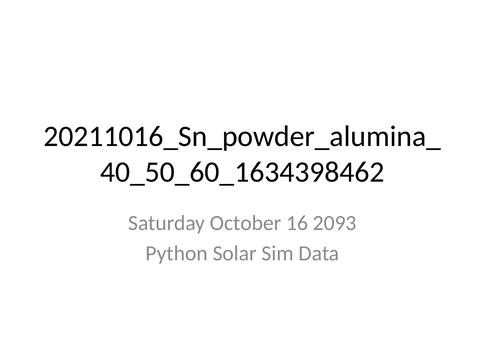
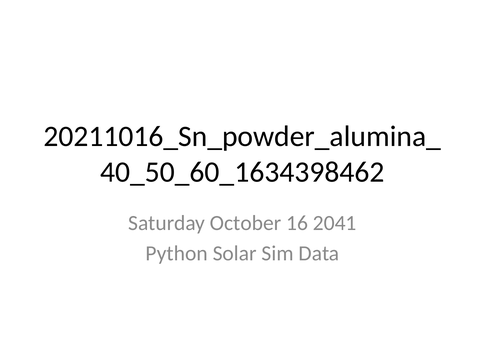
2093: 2093 -> 2041
